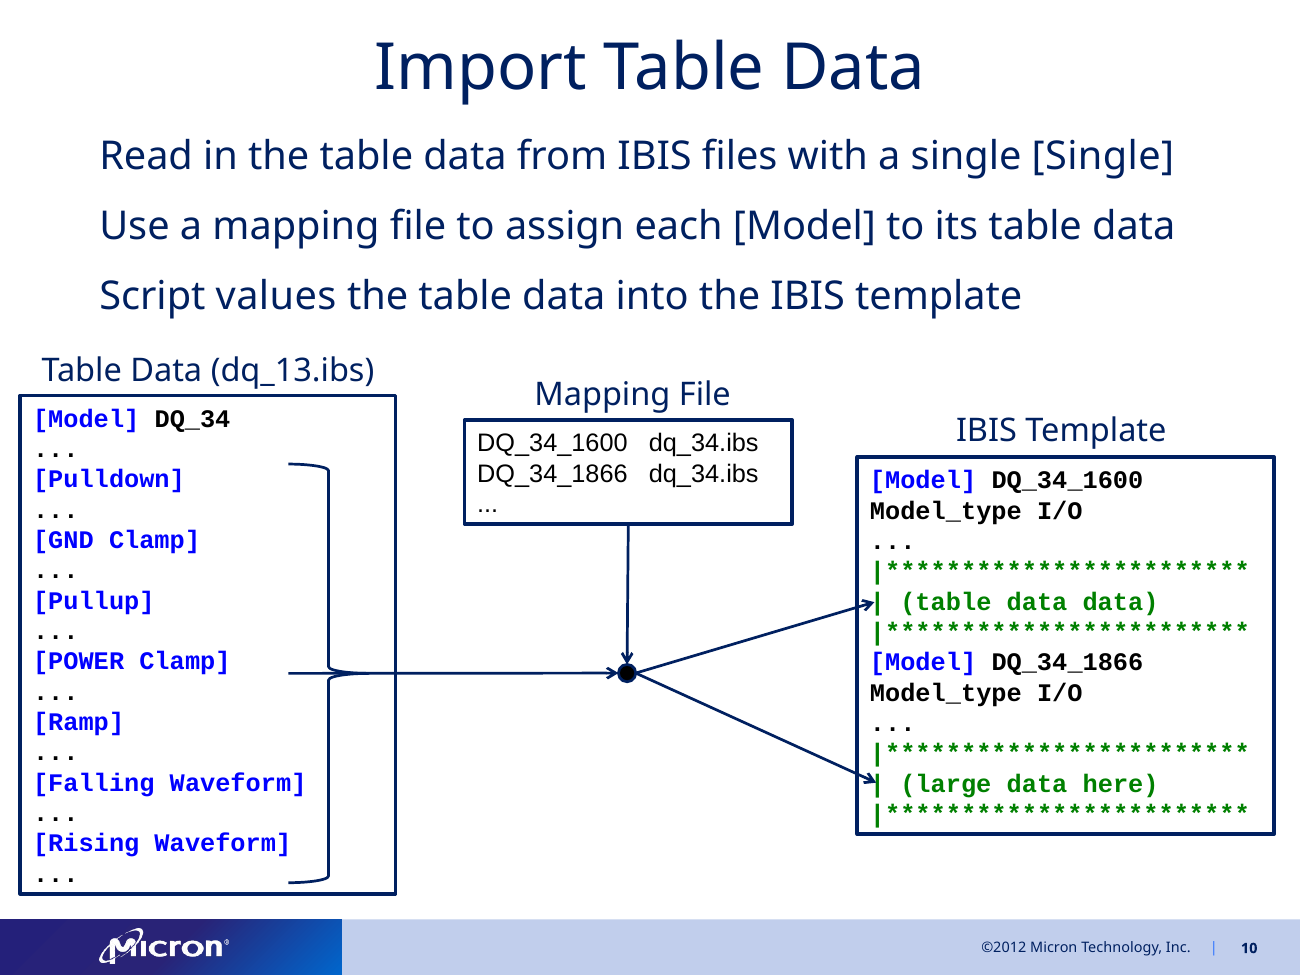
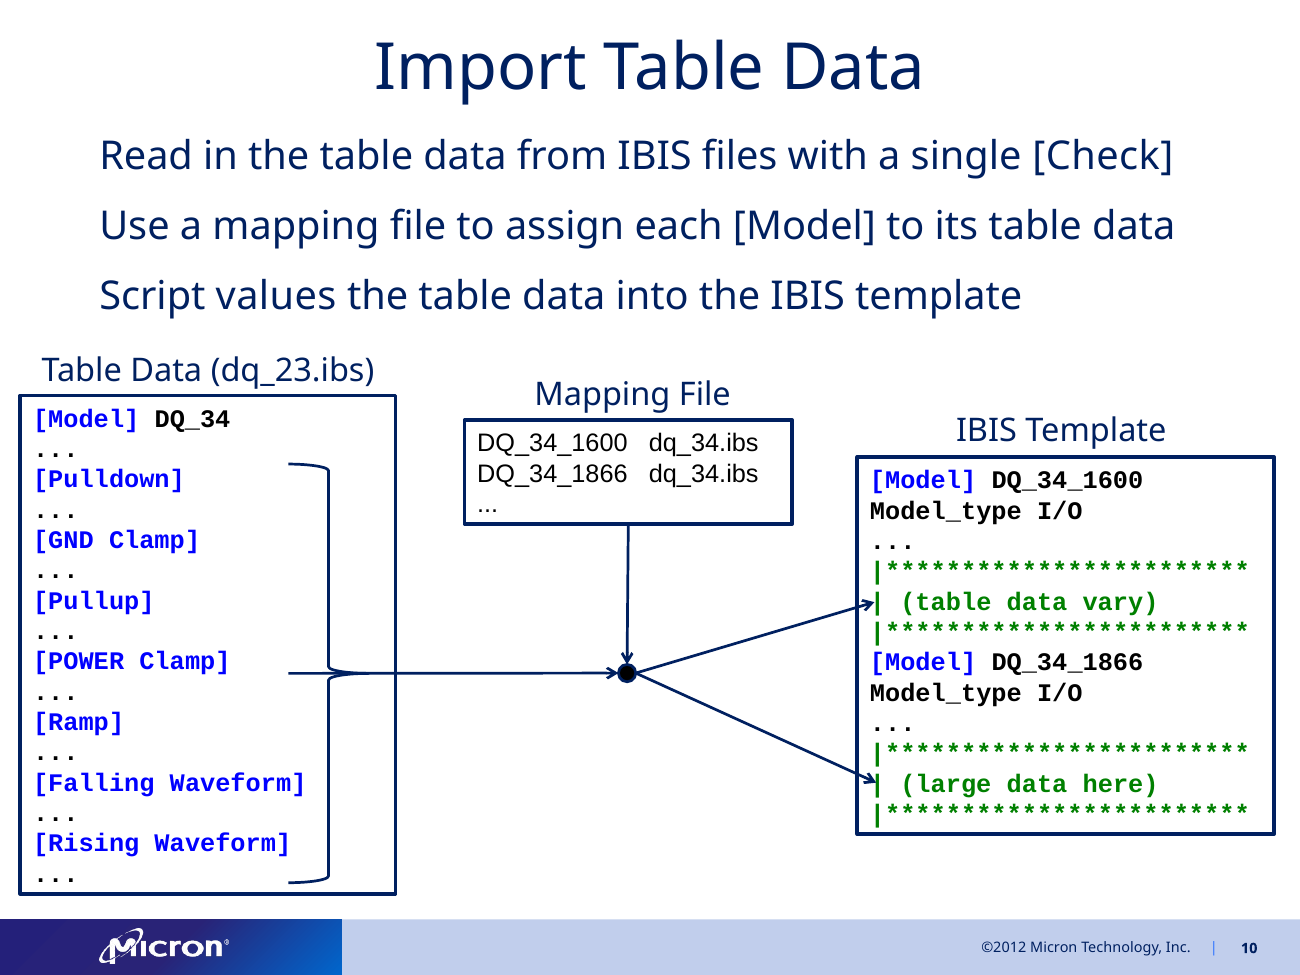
single Single: Single -> Check
dq_13.ibs: dq_13.ibs -> dq_23.ibs
data data: data -> vary
